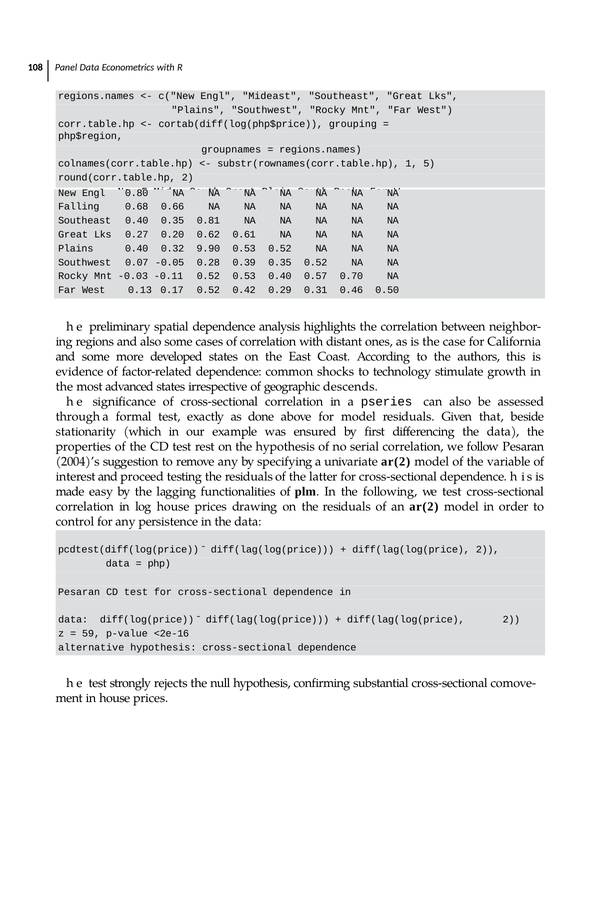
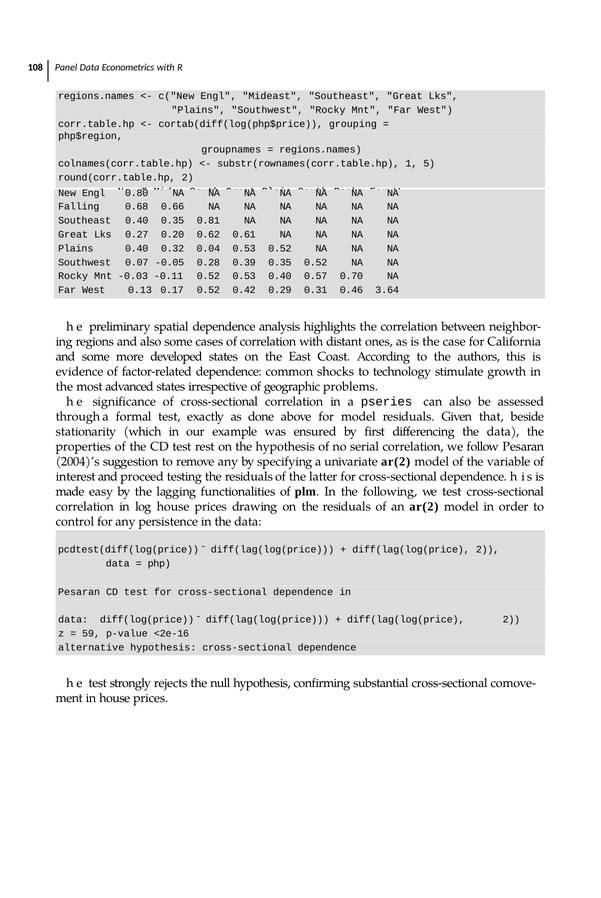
9.90: 9.90 -> 0.04
0.50: 0.50 -> 3.64
descends: descends -> problems
